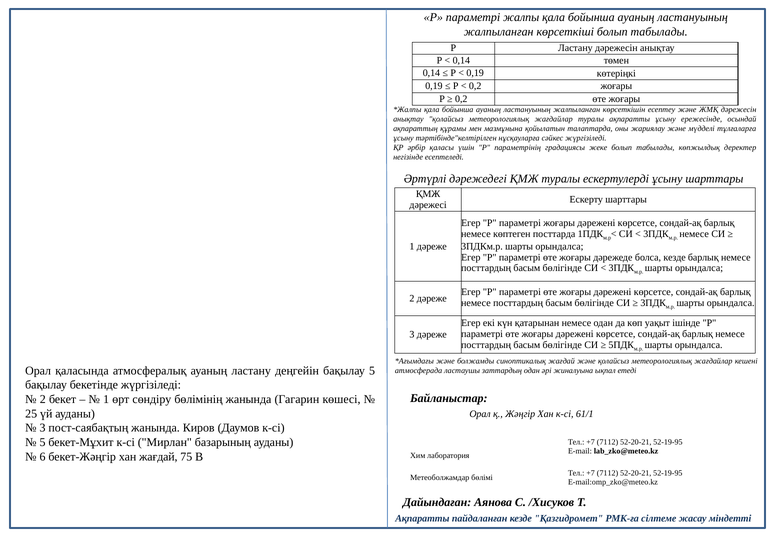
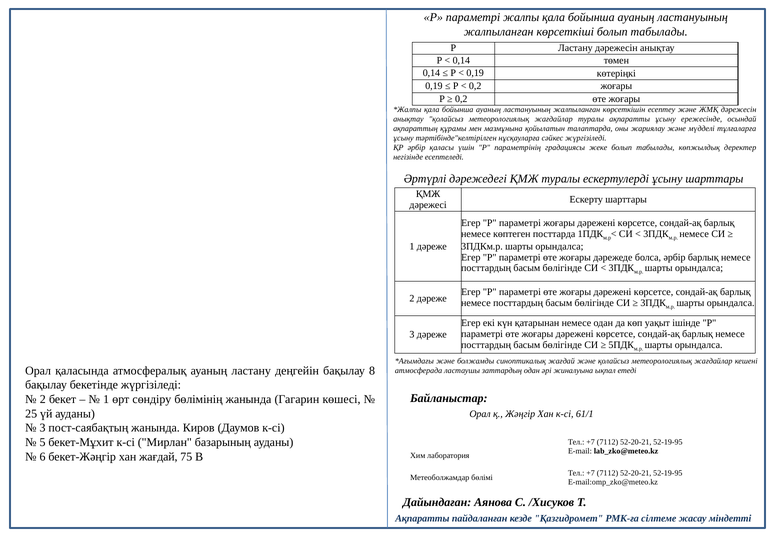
болса кезде: кезде -> әрбір
бақылау 5: 5 -> 8
